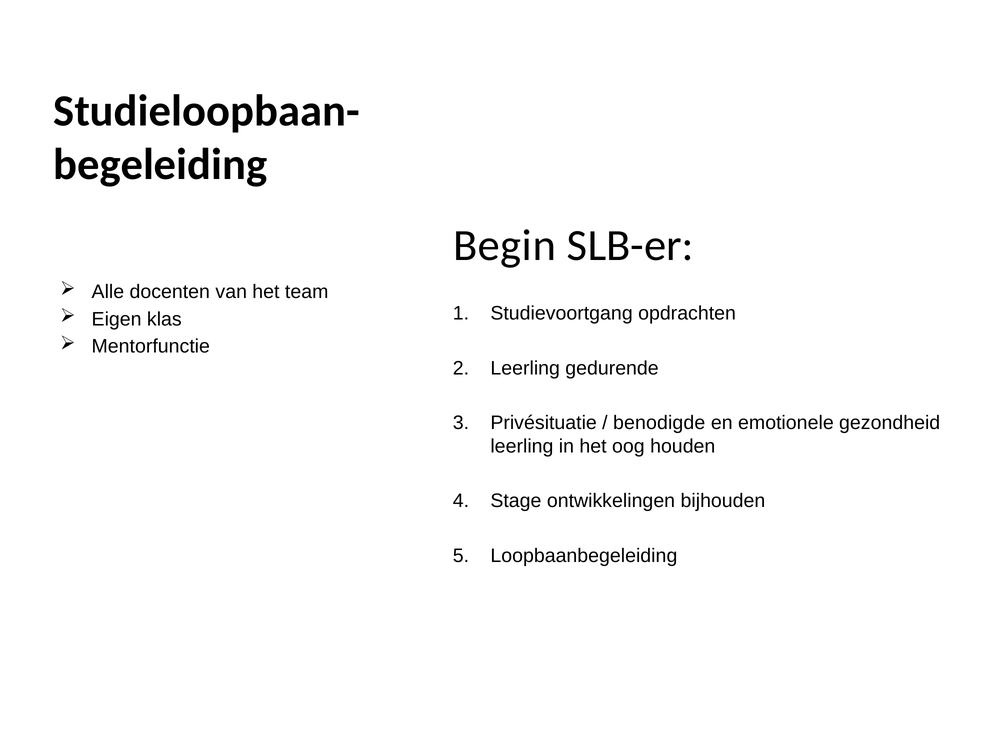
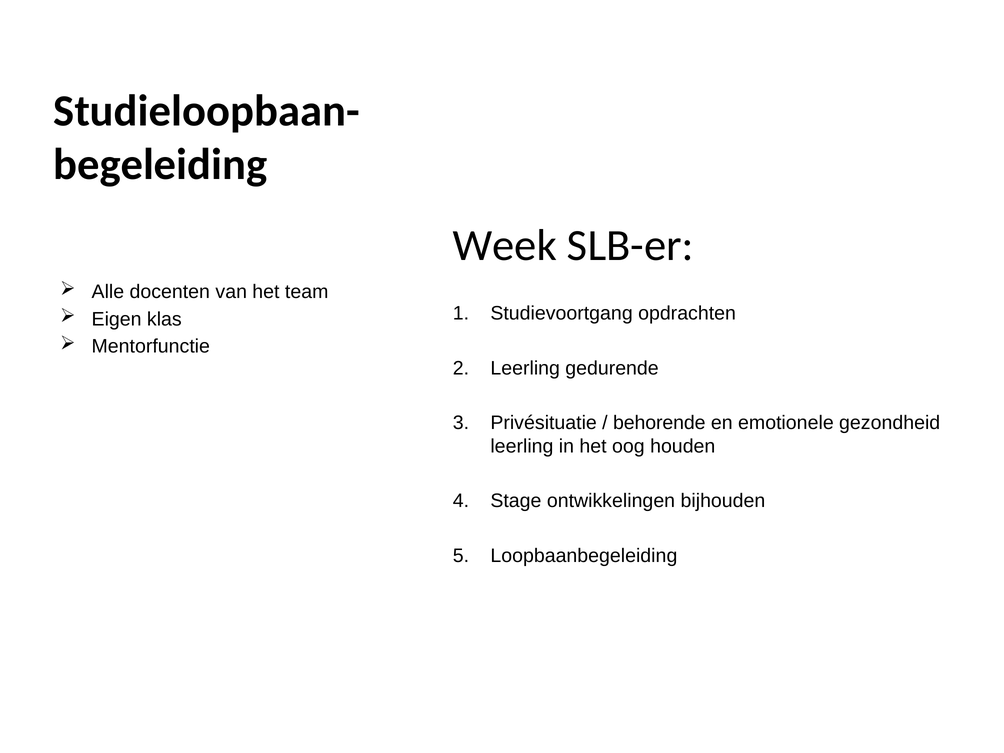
Begin: Begin -> Week
benodigde: benodigde -> behorende
